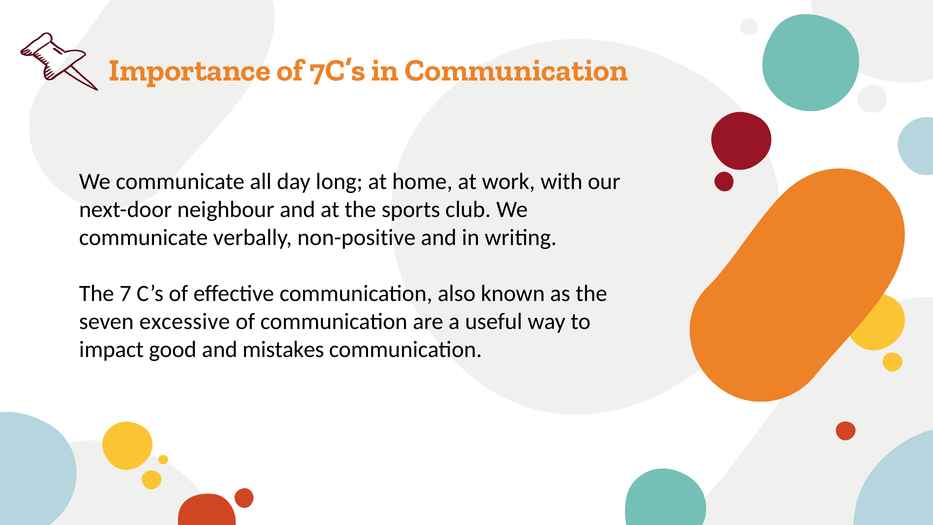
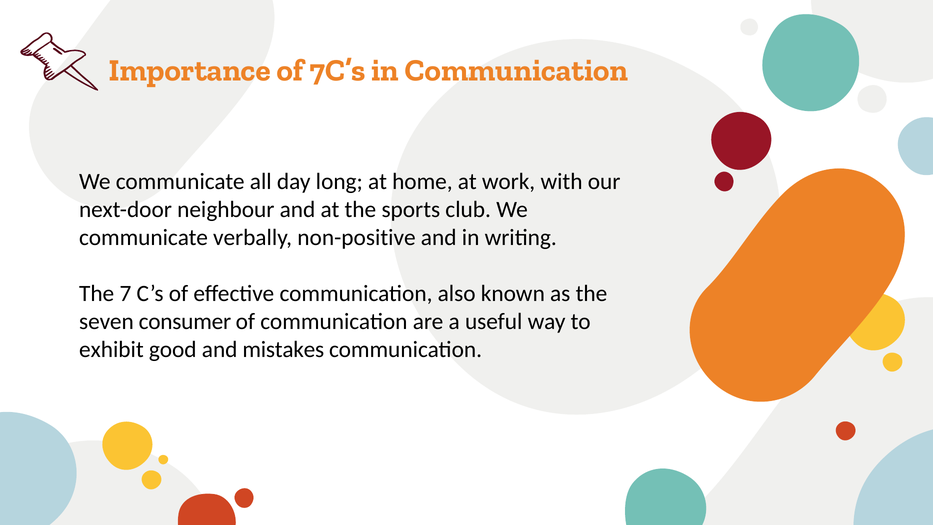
excessive: excessive -> consumer
impact: impact -> exhibit
